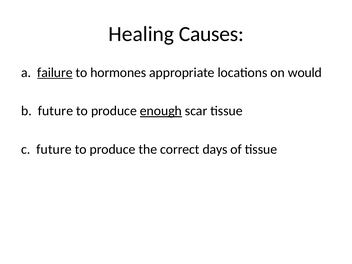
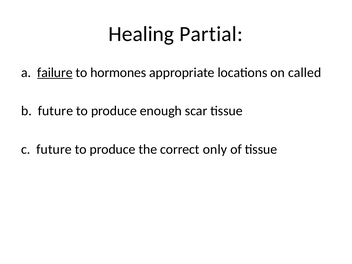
Causes: Causes -> Partial
would: would -> called
enough underline: present -> none
days: days -> only
